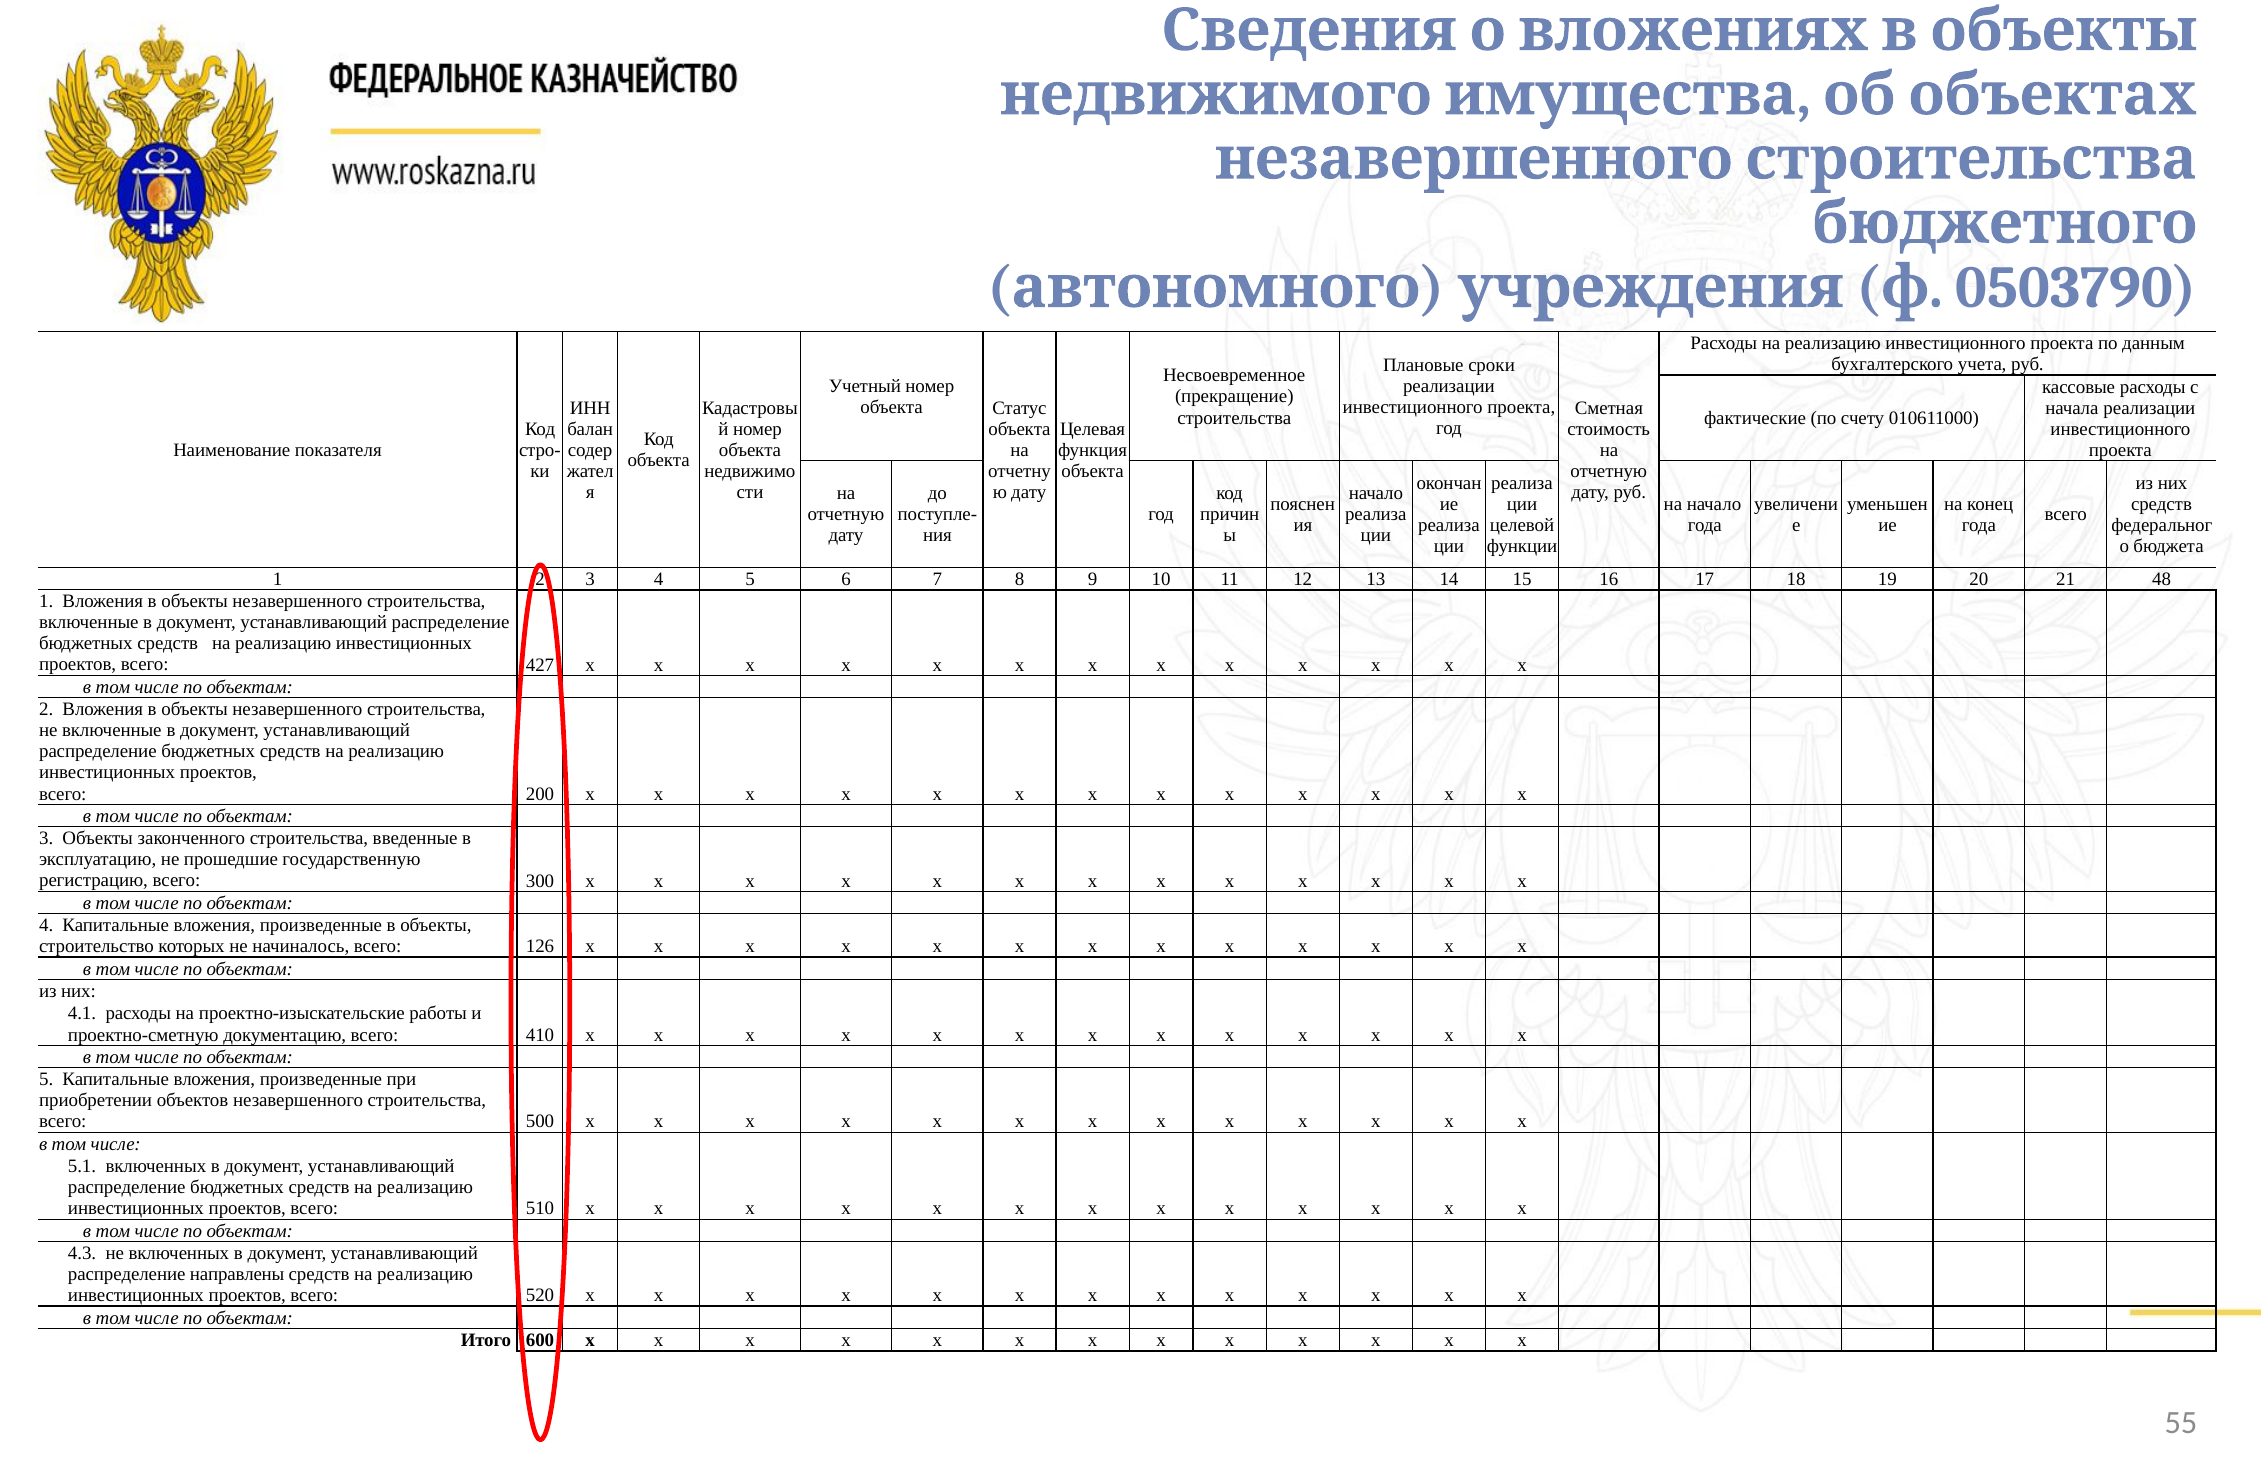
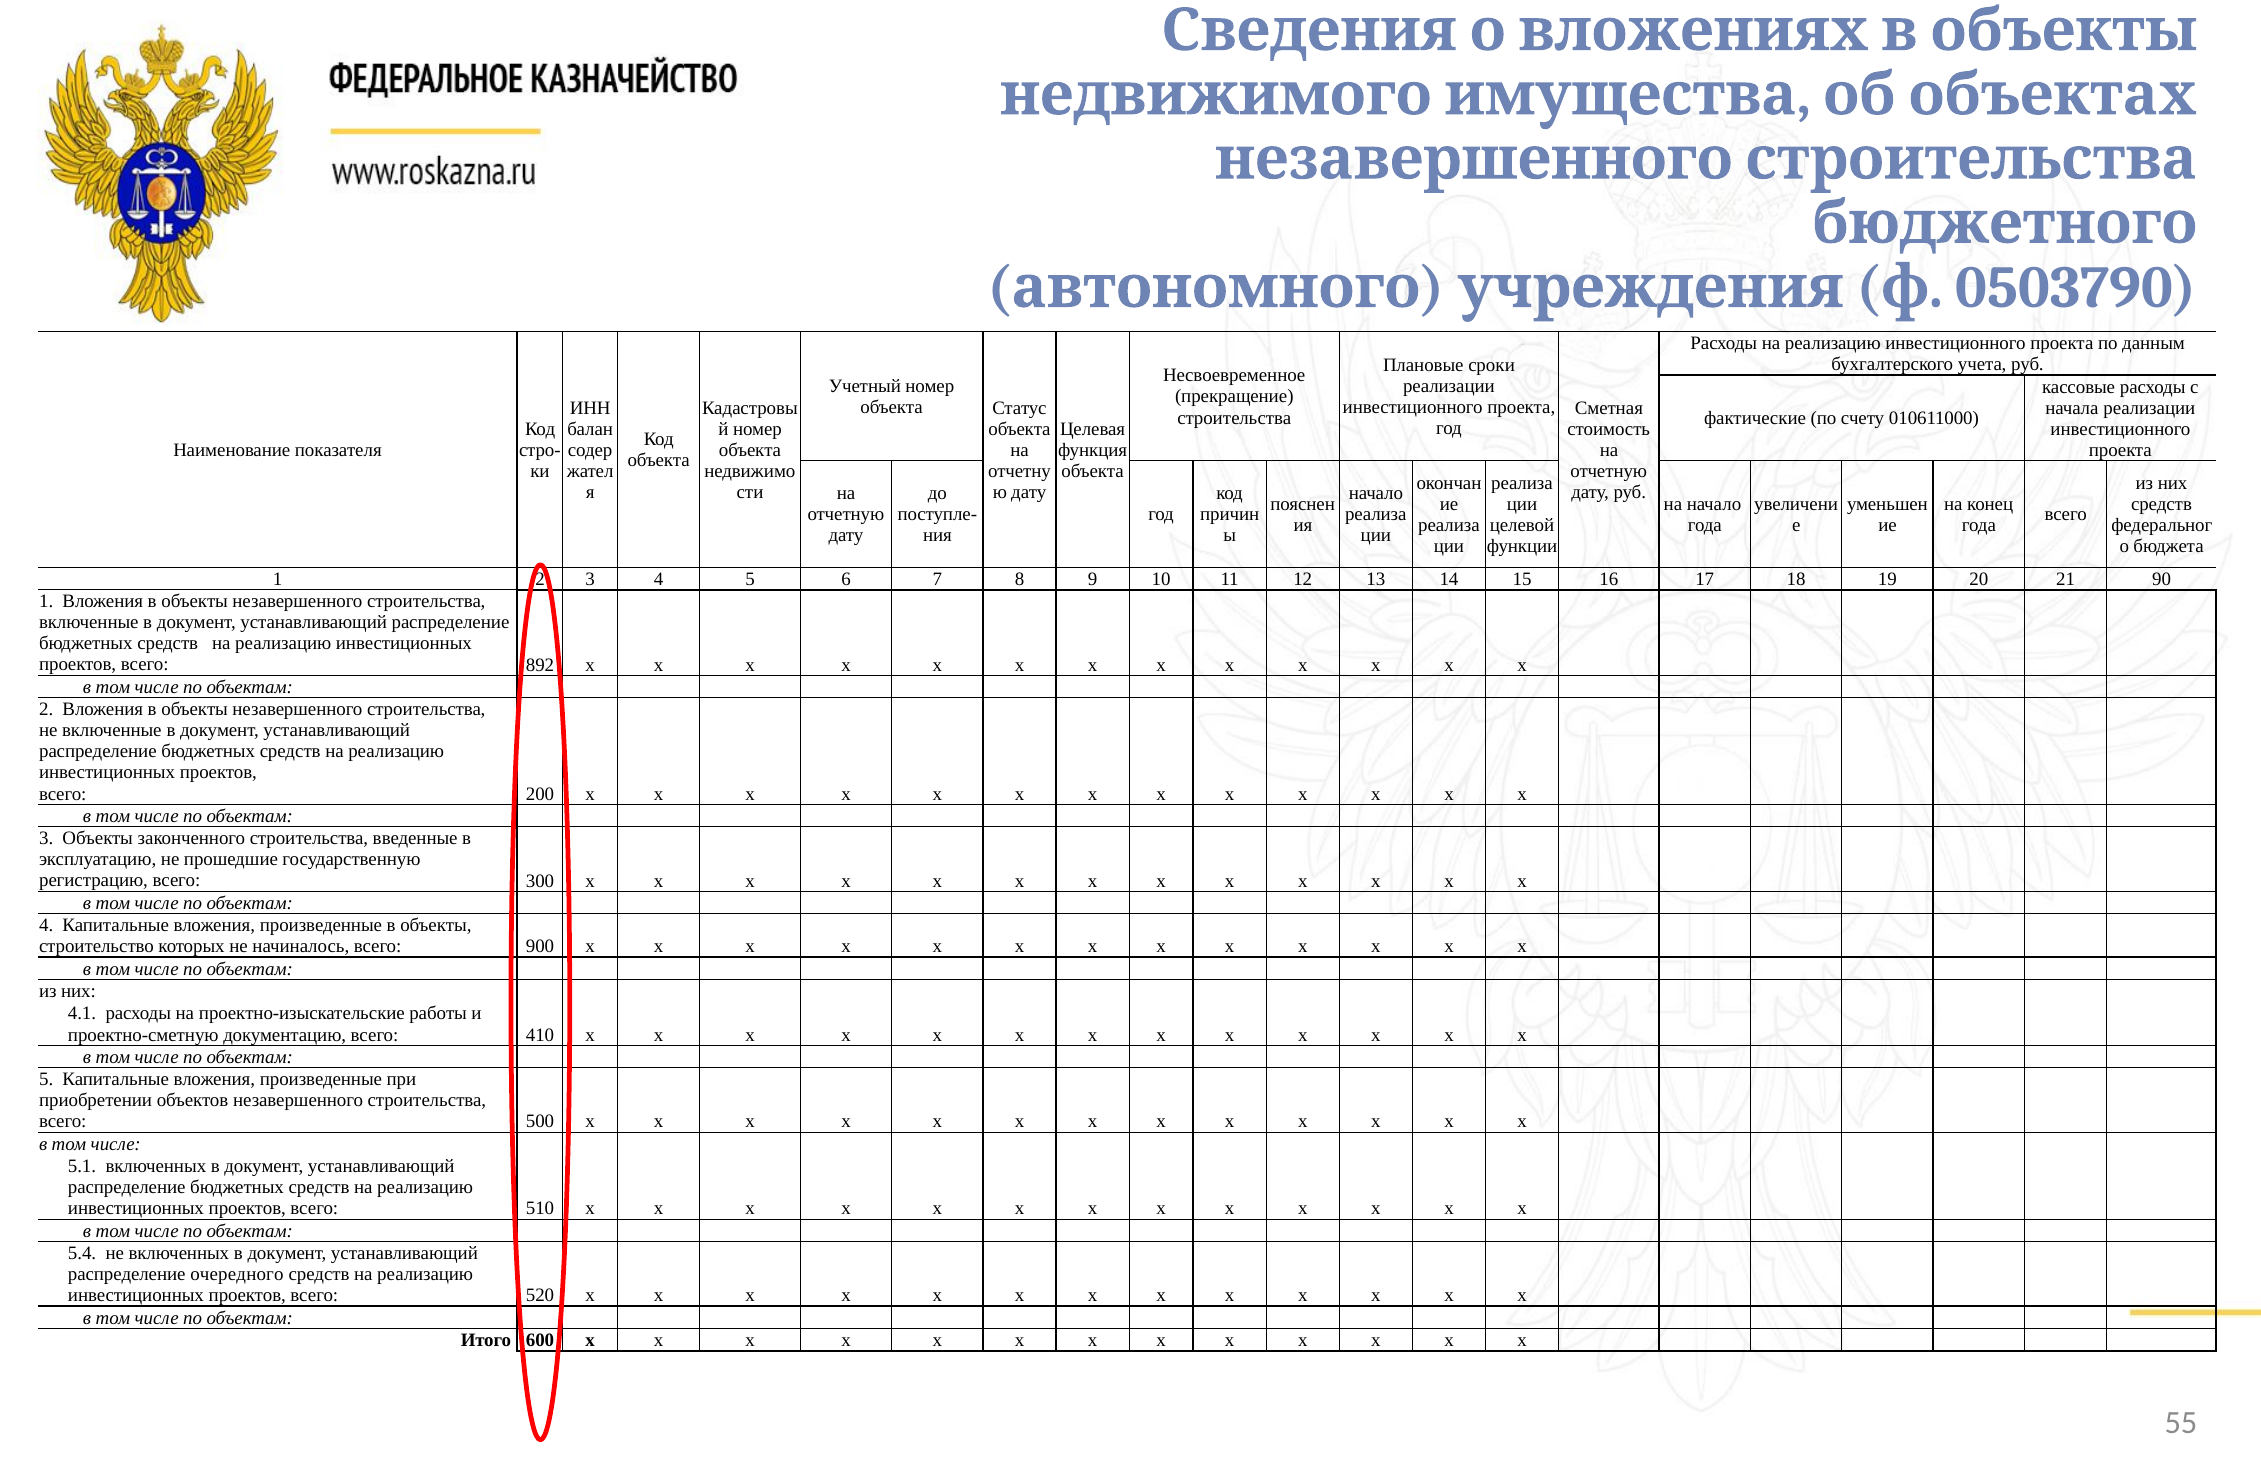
48: 48 -> 90
427: 427 -> 892
126: 126 -> 900
4.3: 4.3 -> 5.4
направлены: направлены -> очередного
